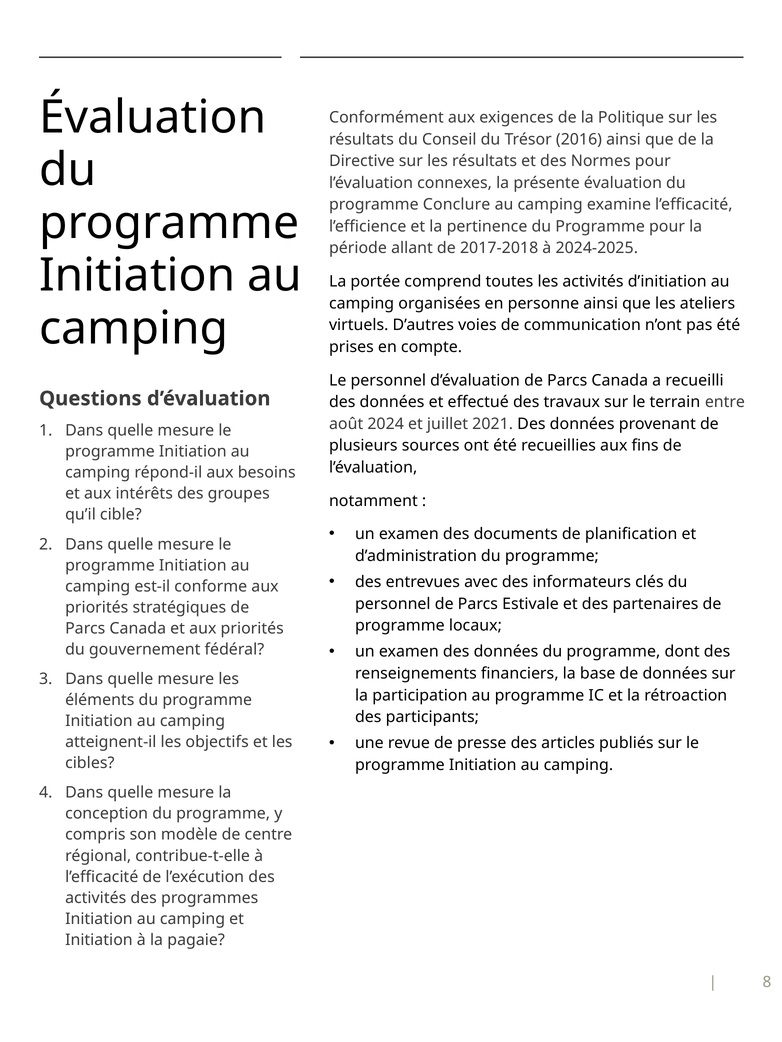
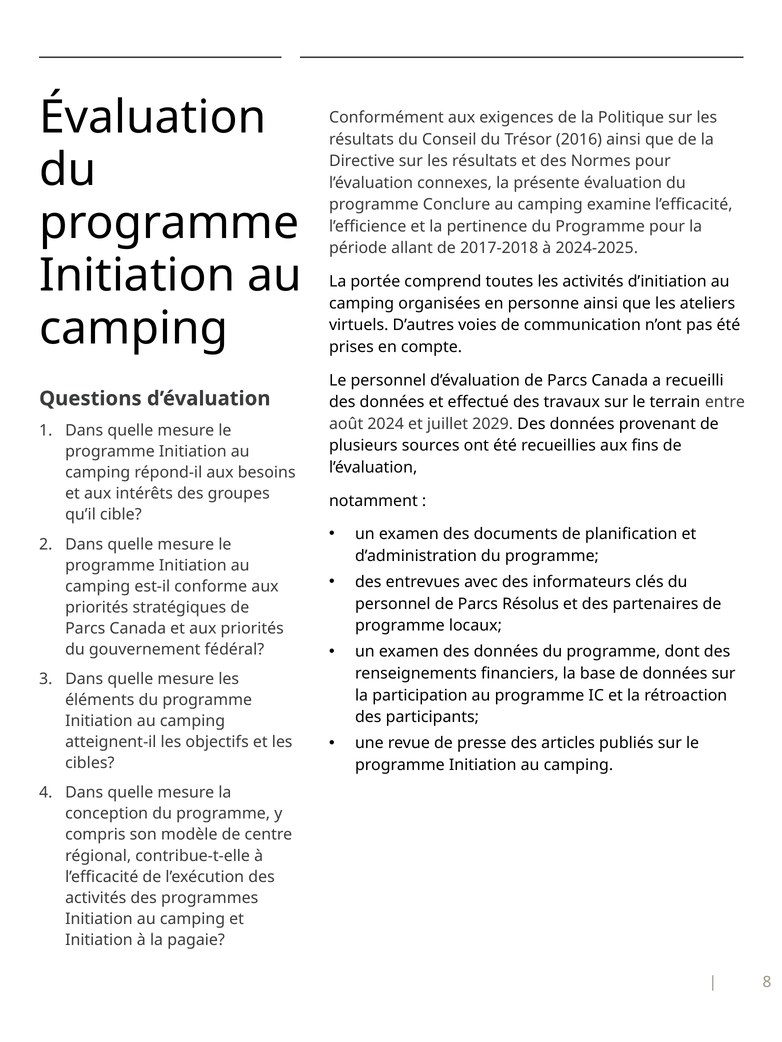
2021: 2021 -> 2029
Estivale: Estivale -> Résolus
